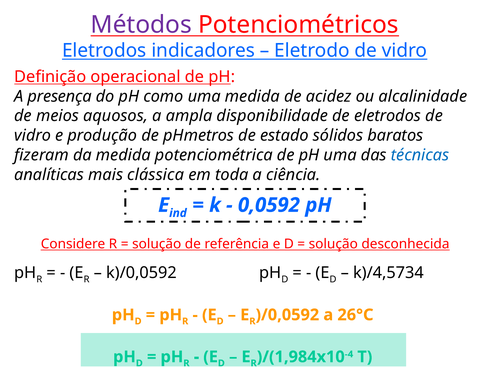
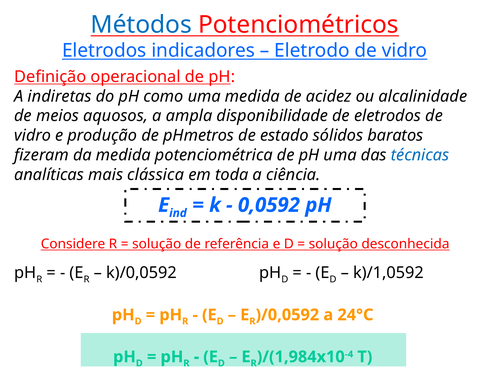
Métodos colour: purple -> blue
presença: presença -> indiretas
k)/4,5734: k)/4,5734 -> k)/1,0592
26°C: 26°C -> 24°C
